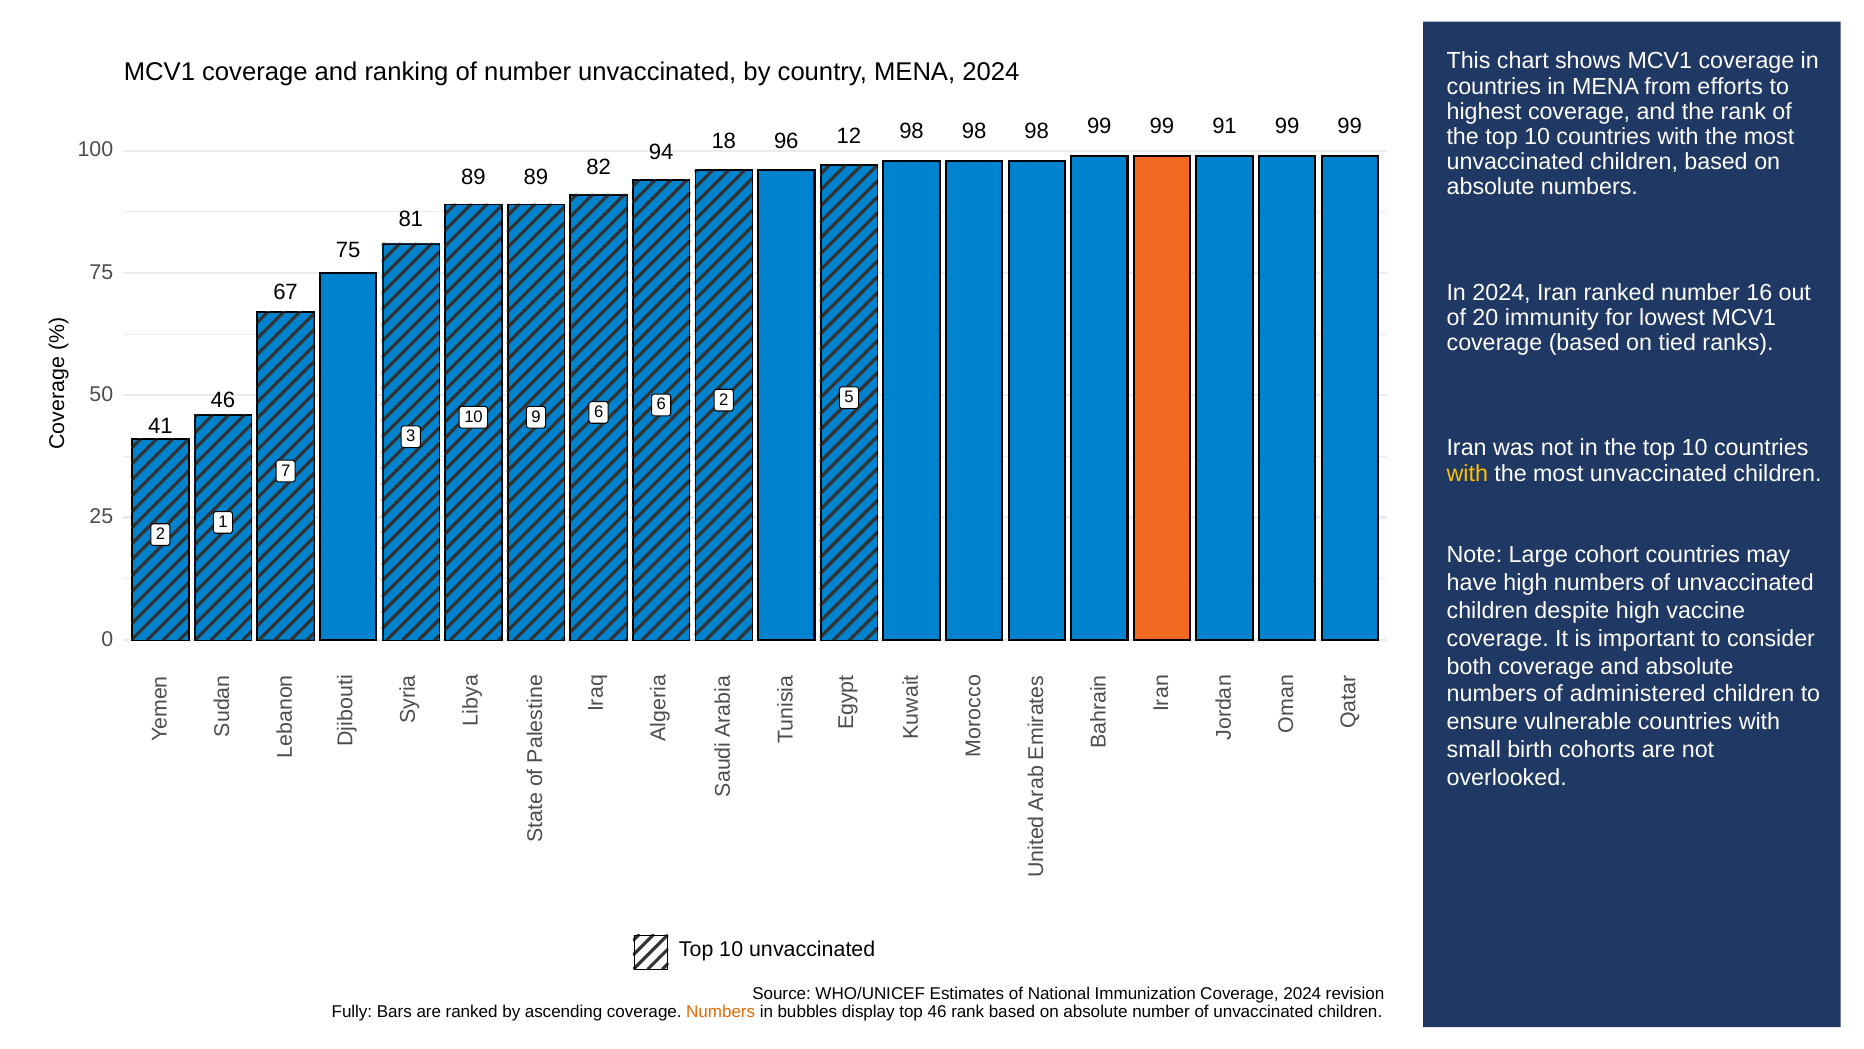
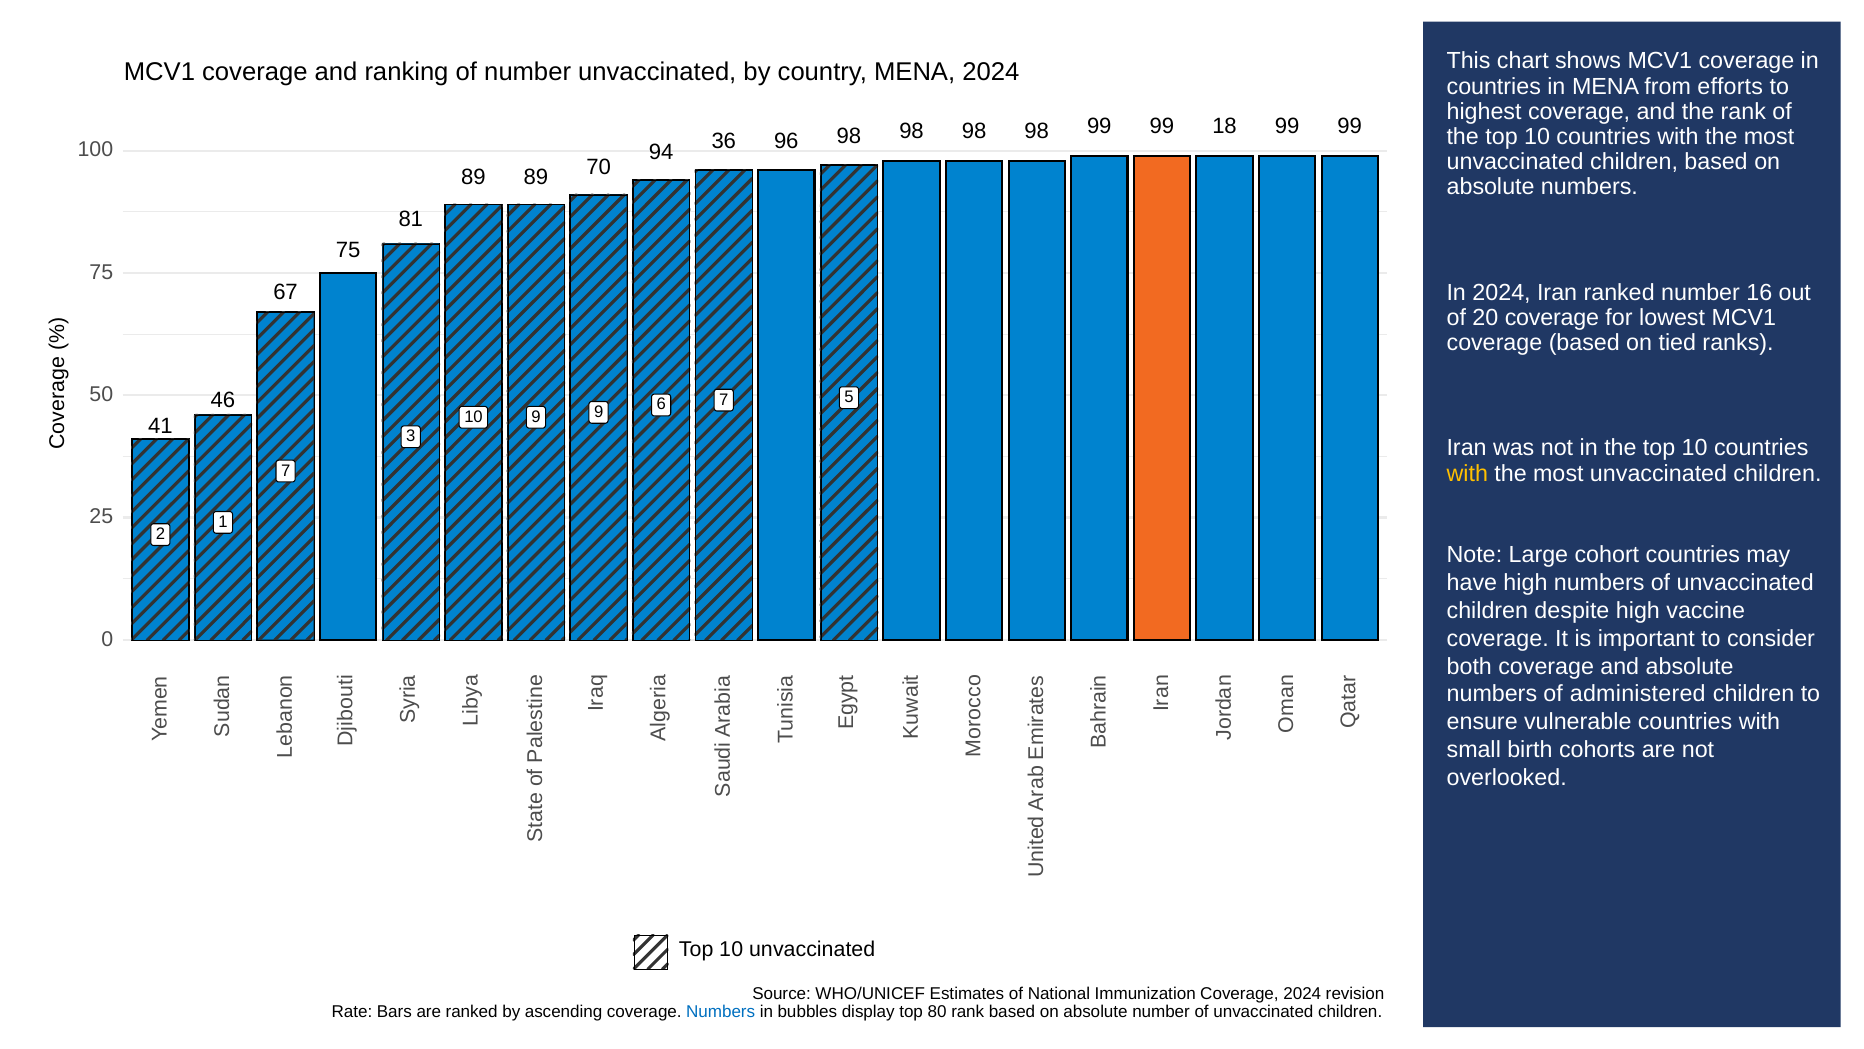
91: 91 -> 18
18: 18 -> 36
96 12: 12 -> 98
82: 82 -> 70
20 immunity: immunity -> coverage
10 6: 6 -> 9
6 2: 2 -> 7
Fully: Fully -> Rate
Numbers at (721, 1012) colour: orange -> blue
top 46: 46 -> 80
